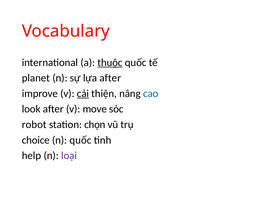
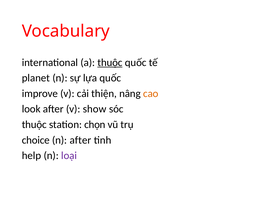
lựa after: after -> quốc
cải underline: present -> none
cao colour: blue -> orange
move: move -> show
robot at (34, 124): robot -> thuộc
n quốc: quốc -> after
